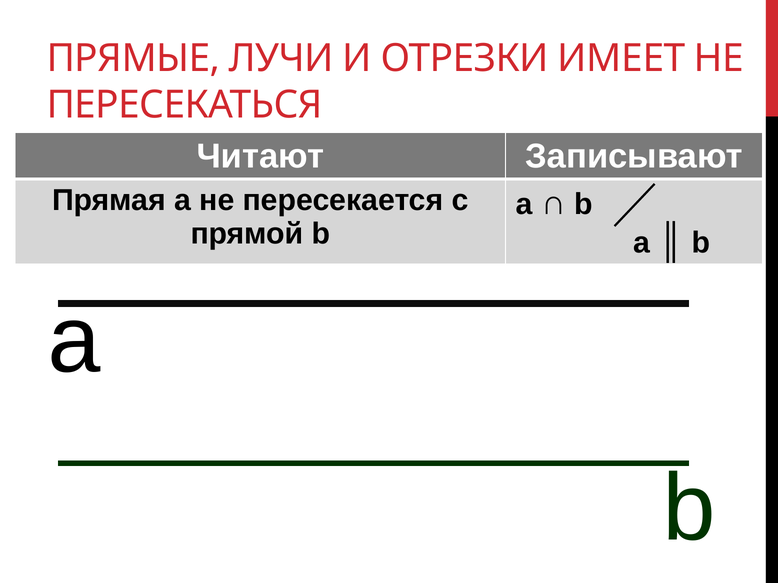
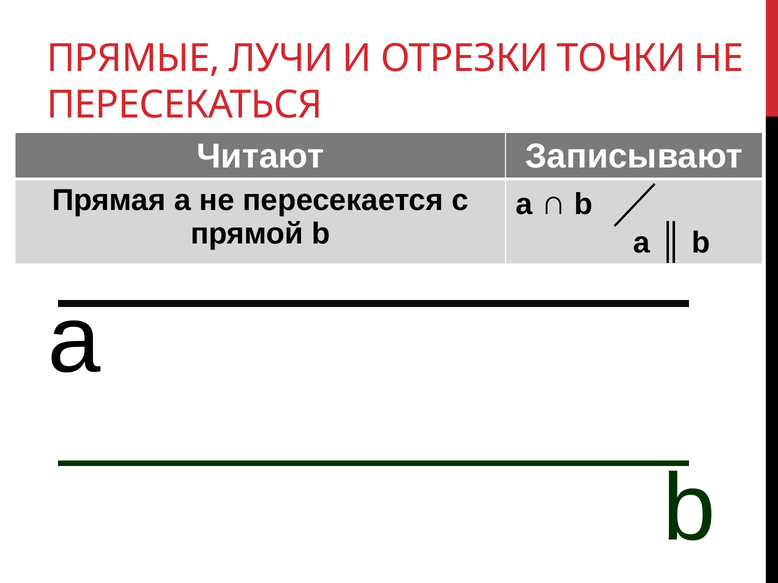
ИМЕЕТ: ИМЕЕТ -> ТОЧКИ
